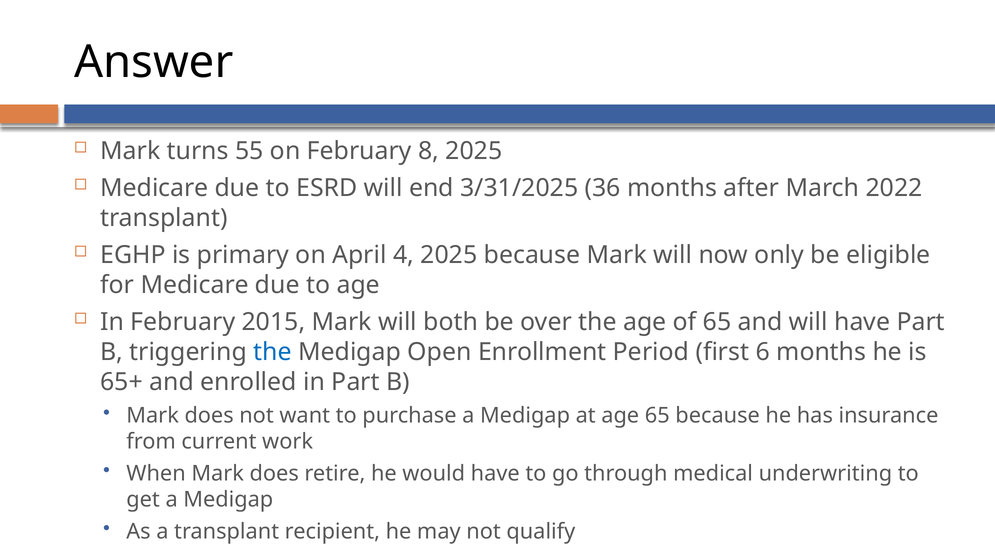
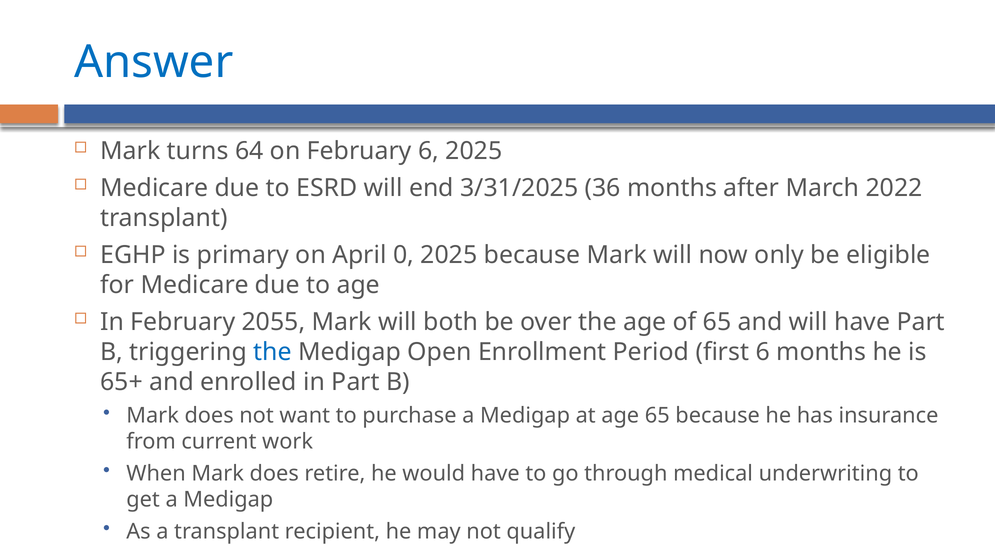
Answer colour: black -> blue
55: 55 -> 64
February 8: 8 -> 6
4: 4 -> 0
2015: 2015 -> 2055
